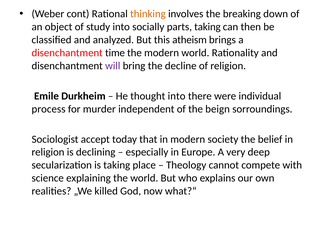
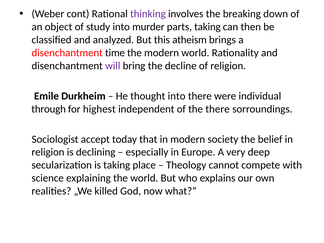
thinking colour: orange -> purple
socially: socially -> murder
process: process -> through
murder: murder -> highest
the beign: beign -> there
